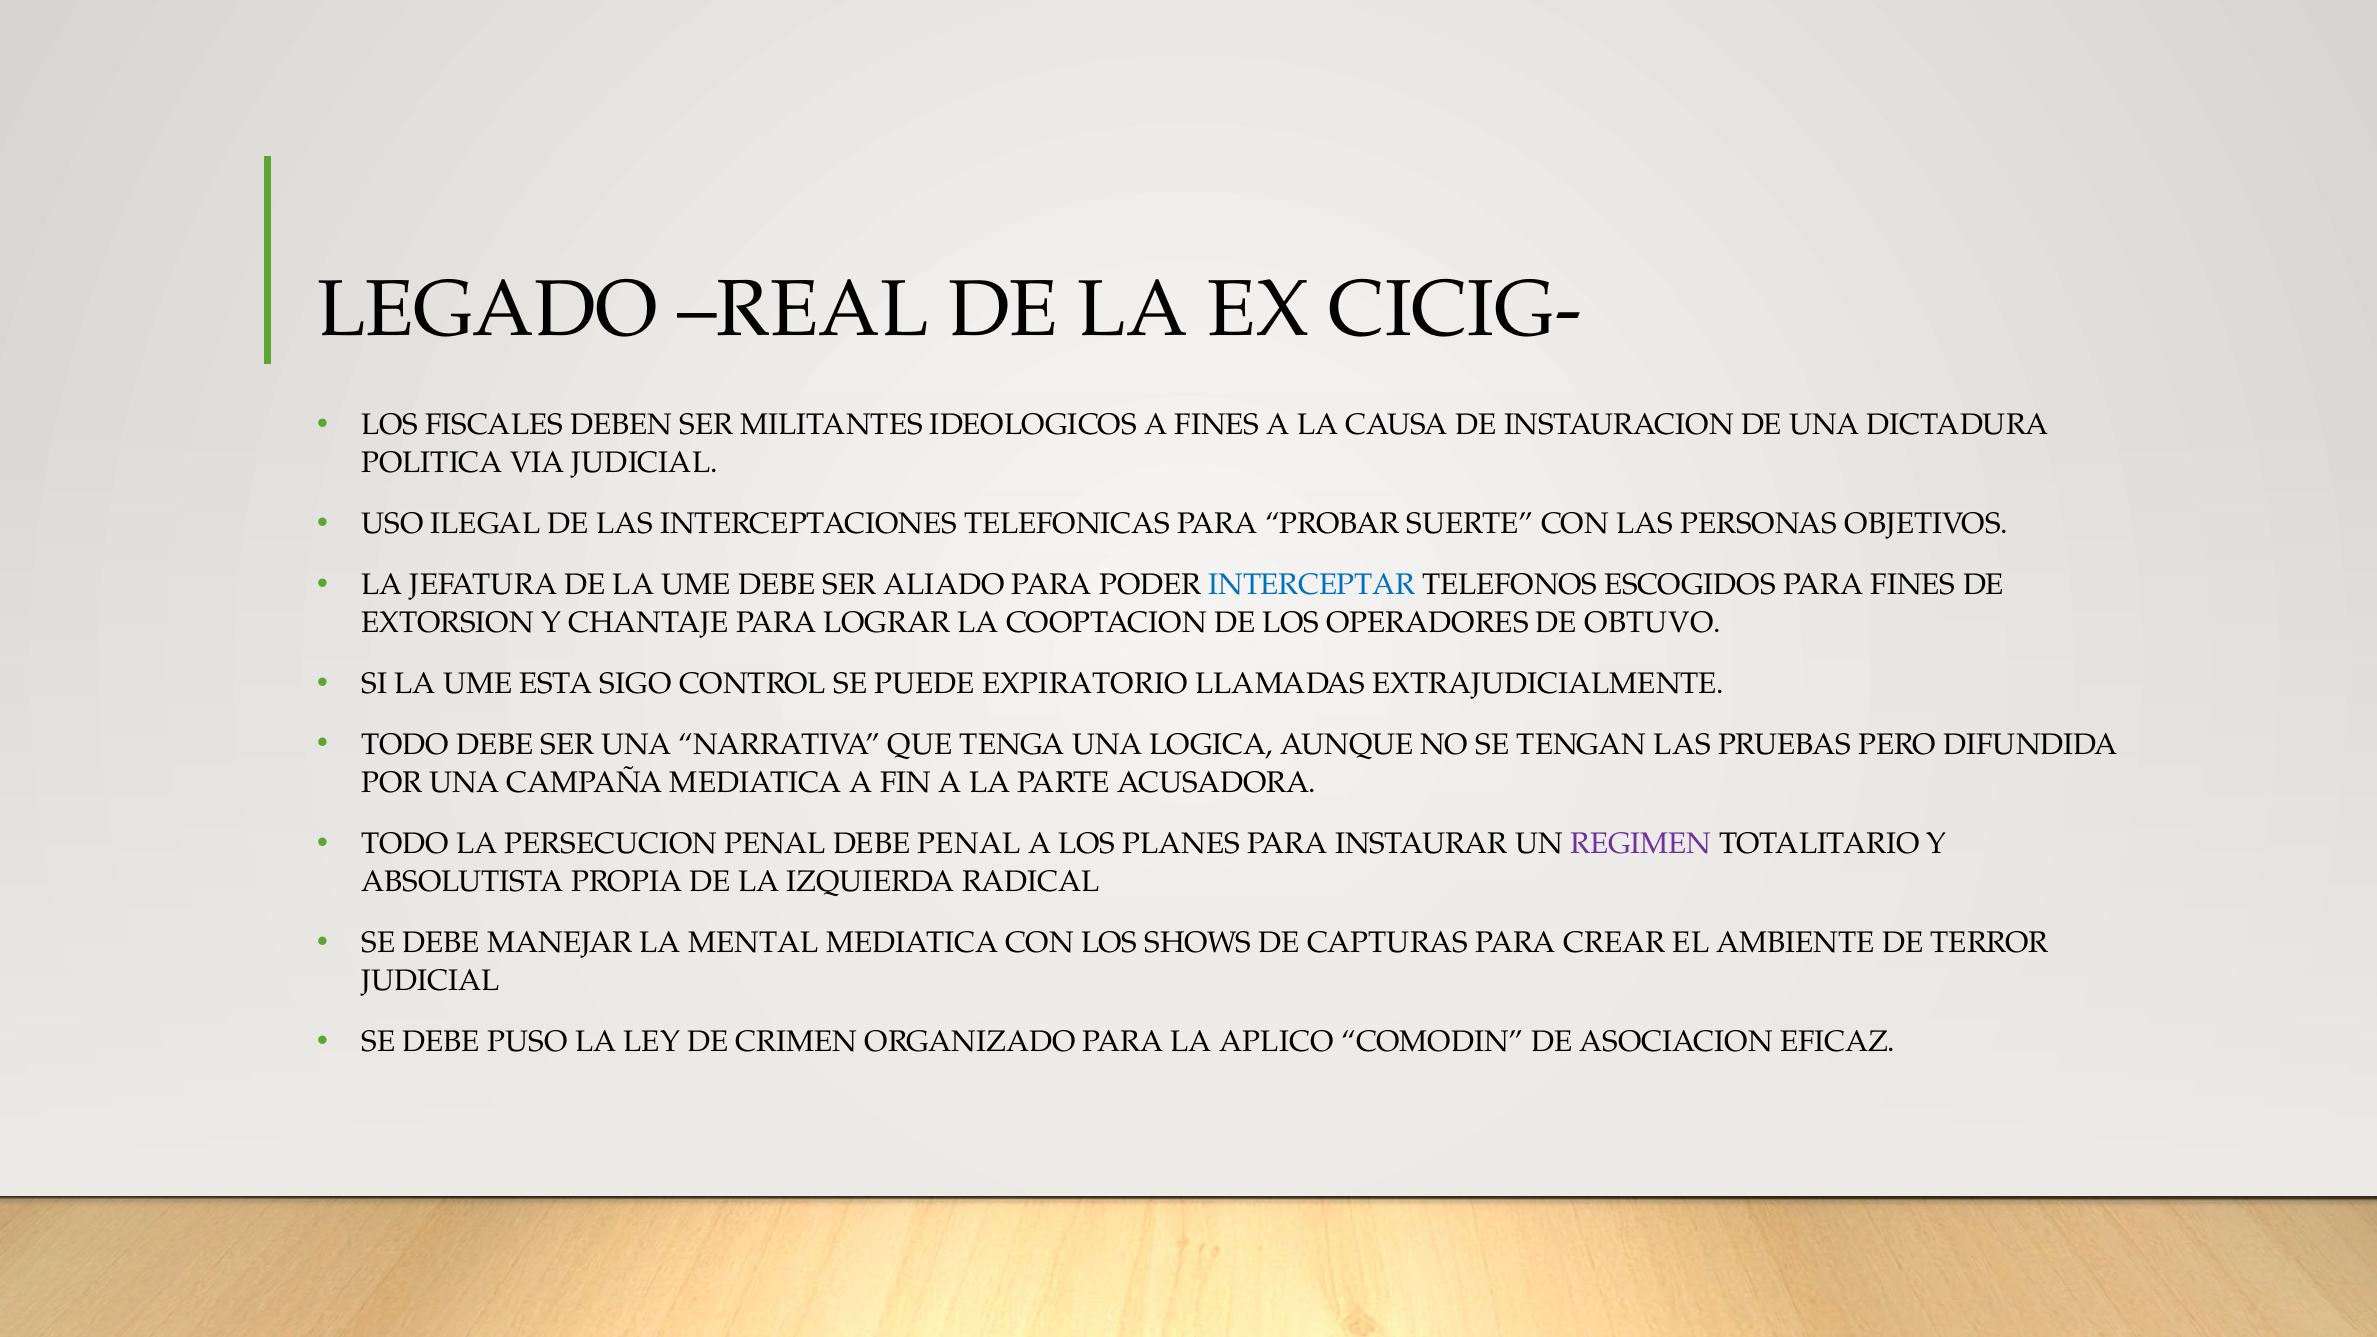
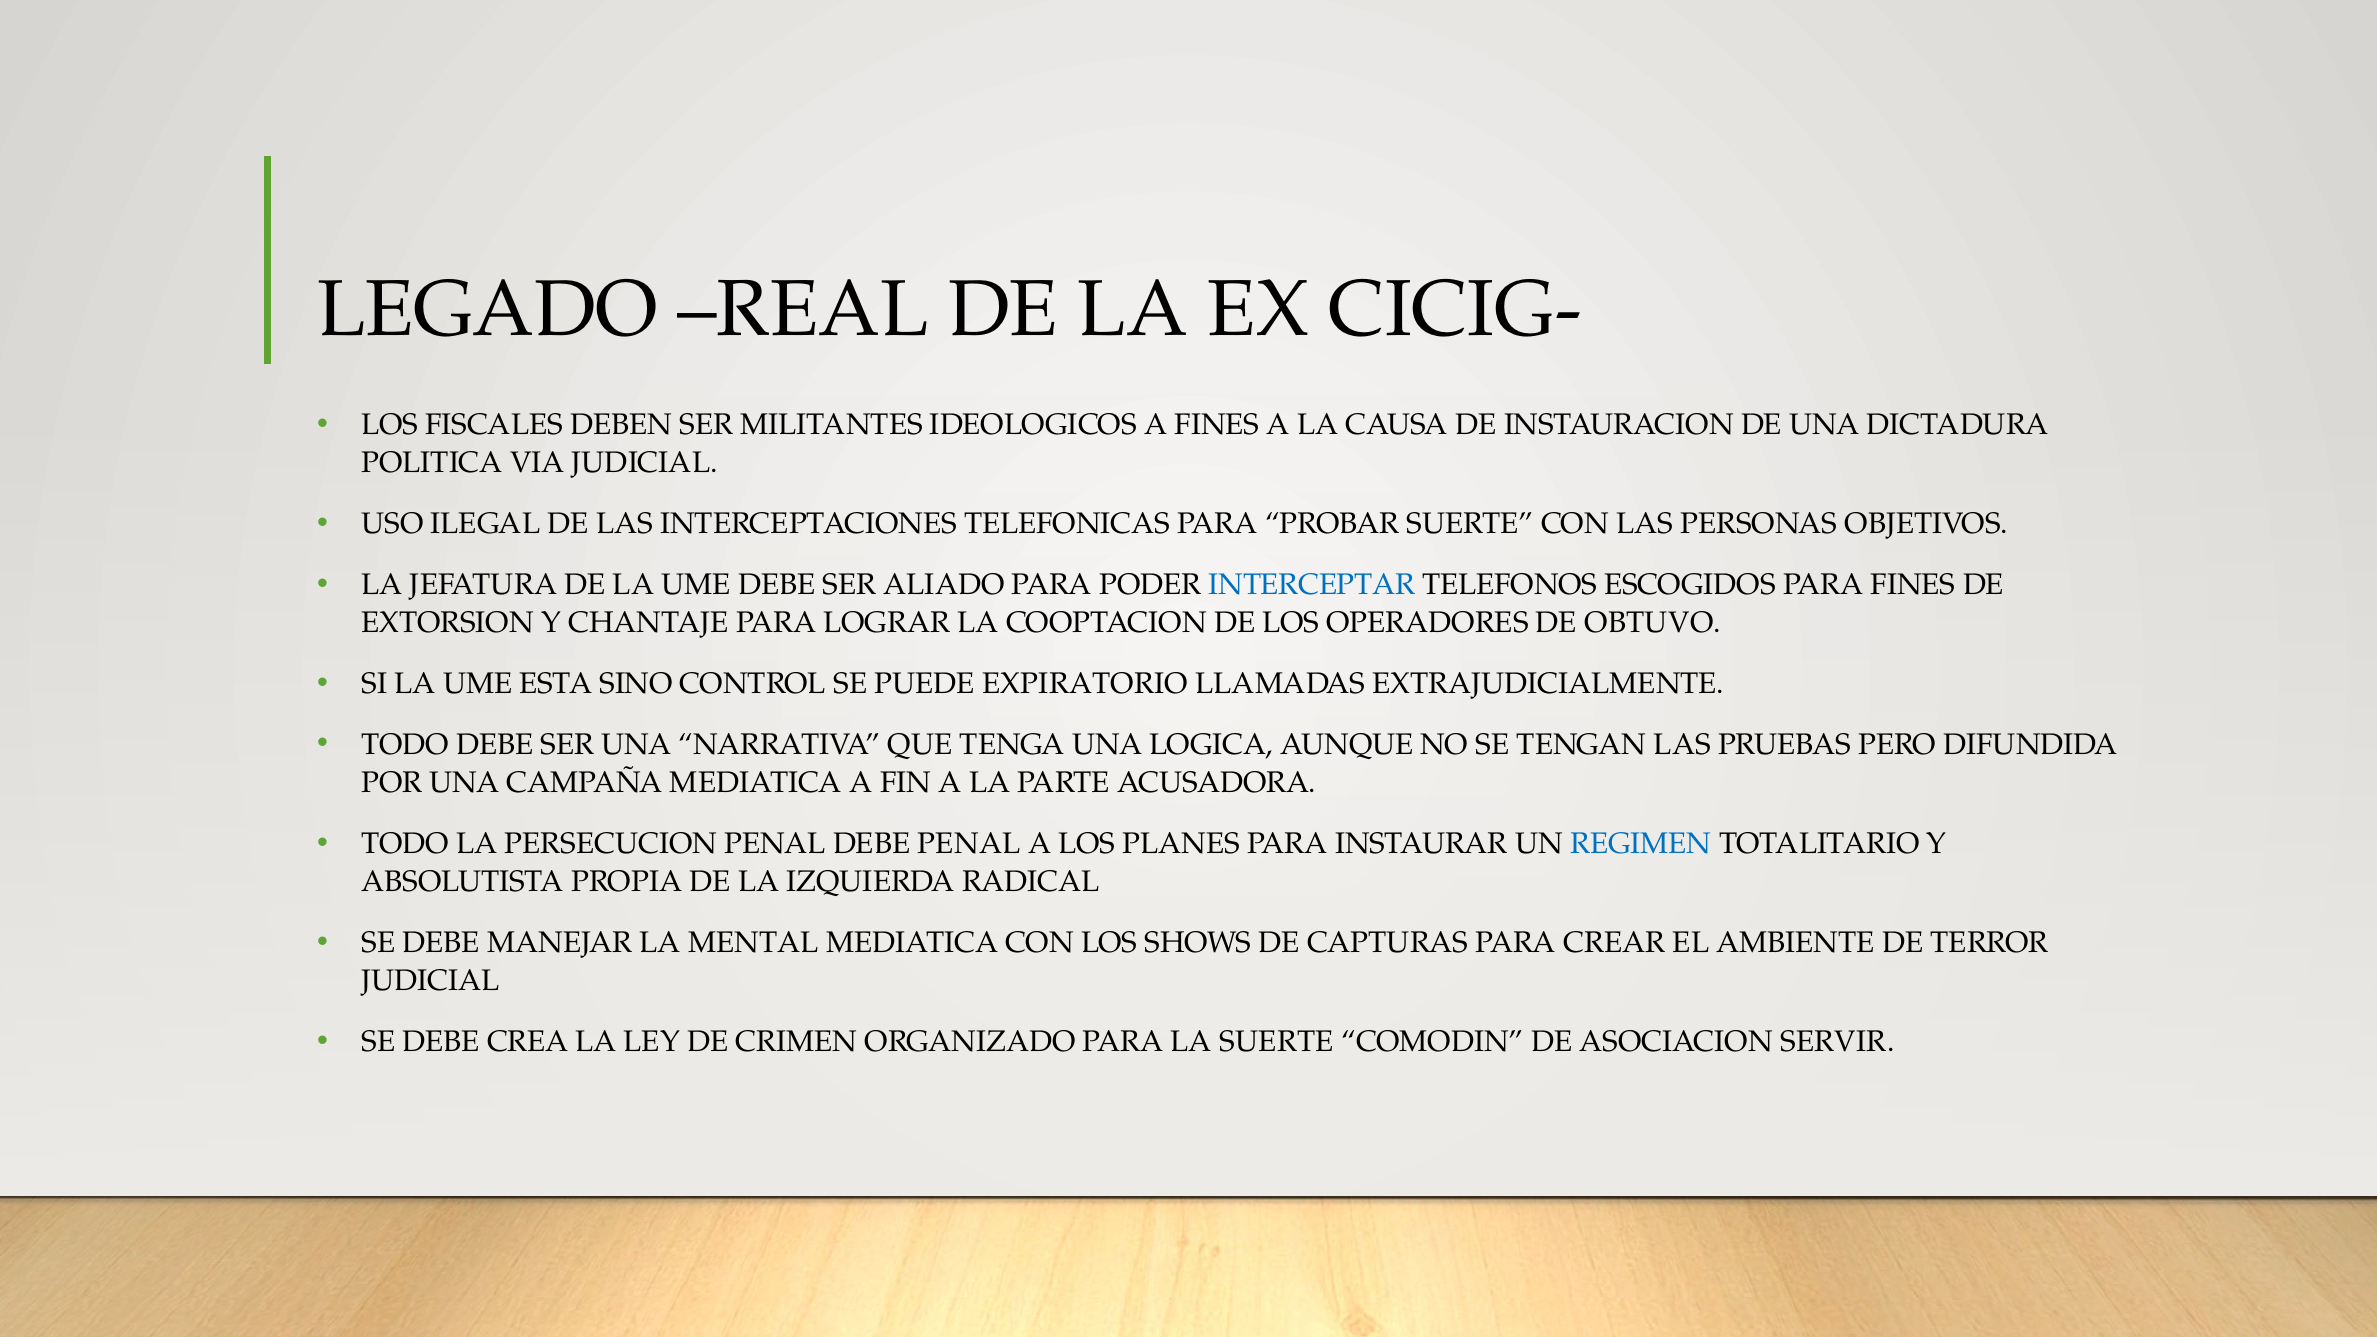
SIGO: SIGO -> SINO
REGIMEN colour: purple -> blue
PUSO: PUSO -> CREA
LA APLICO: APLICO -> SUERTE
EFICAZ: EFICAZ -> SERVIR
